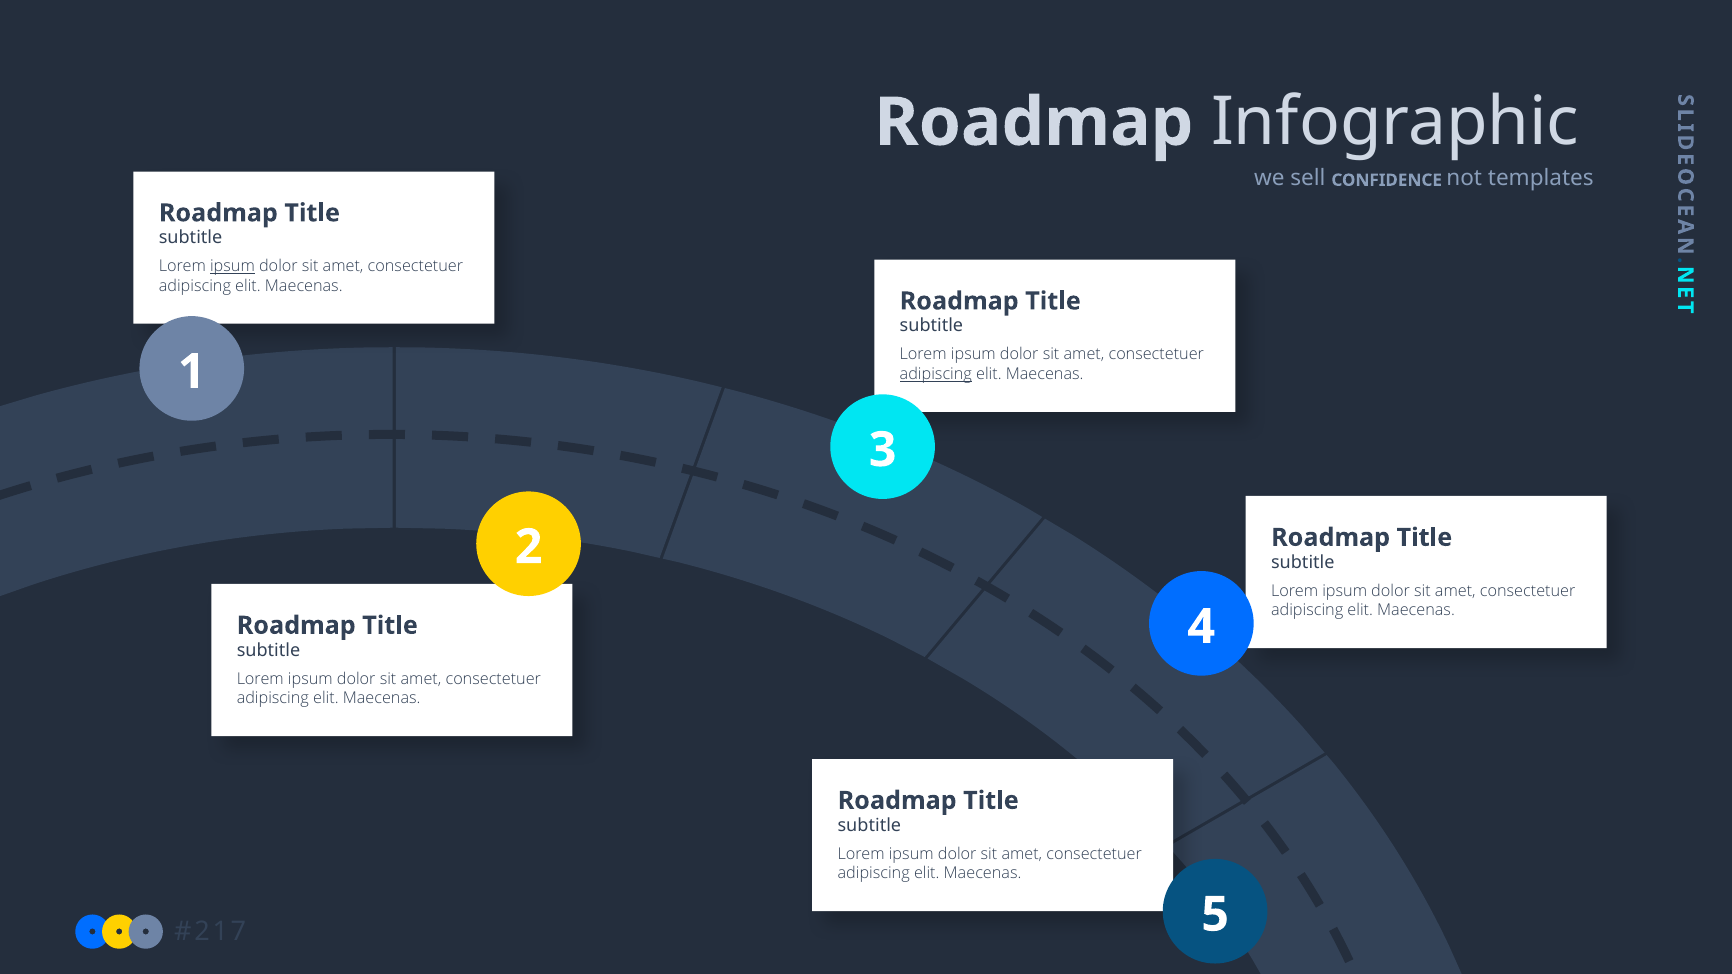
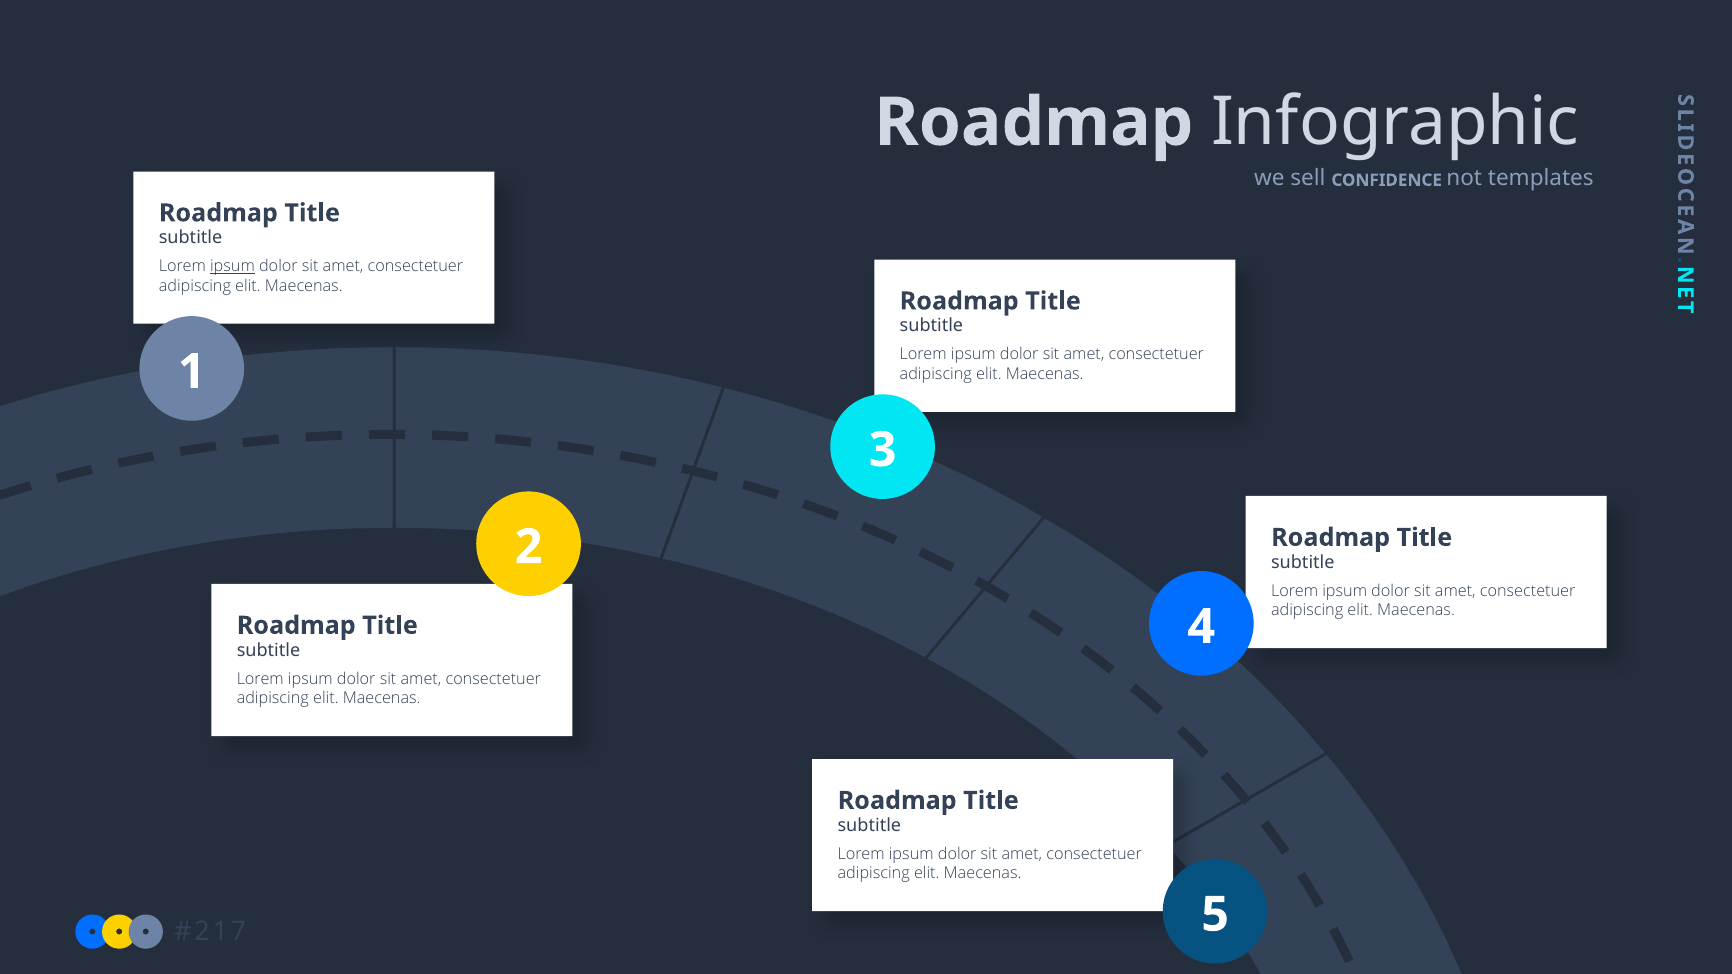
adipiscing at (936, 374) underline: present -> none
